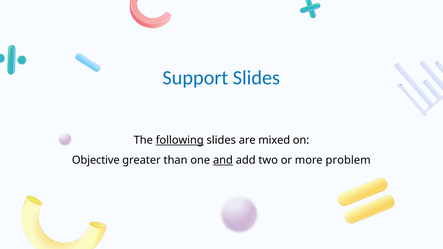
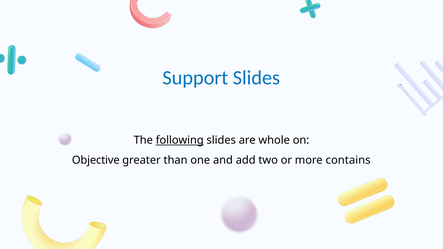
mixed: mixed -> whole
and underline: present -> none
problem: problem -> contains
